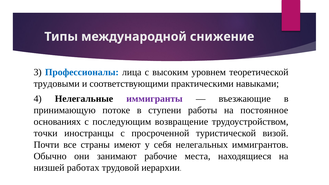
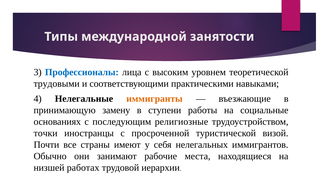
снижение: снижение -> занятости
иммигранты colour: purple -> orange
потоке: потоке -> замену
постоянное: постоянное -> социальные
возвращение: возвращение -> религиозные
